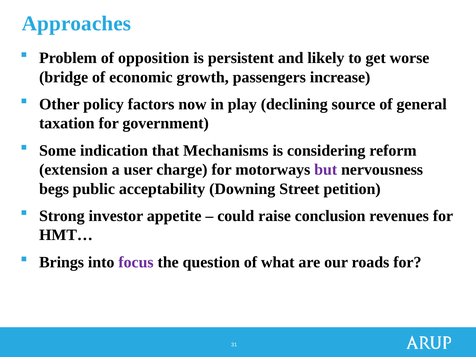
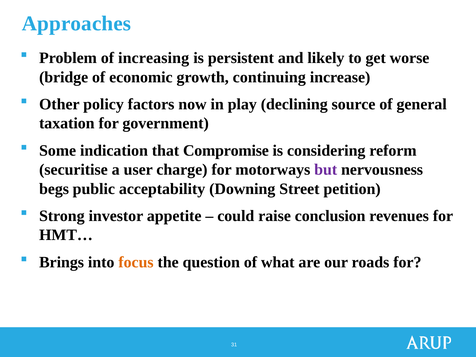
opposition: opposition -> increasing
passengers: passengers -> continuing
Mechanisms: Mechanisms -> Compromise
extension: extension -> securitise
focus colour: purple -> orange
